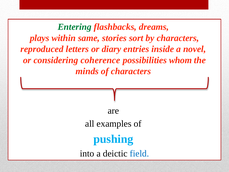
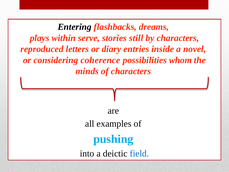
Entering colour: green -> black
same: same -> serve
sort: sort -> still
